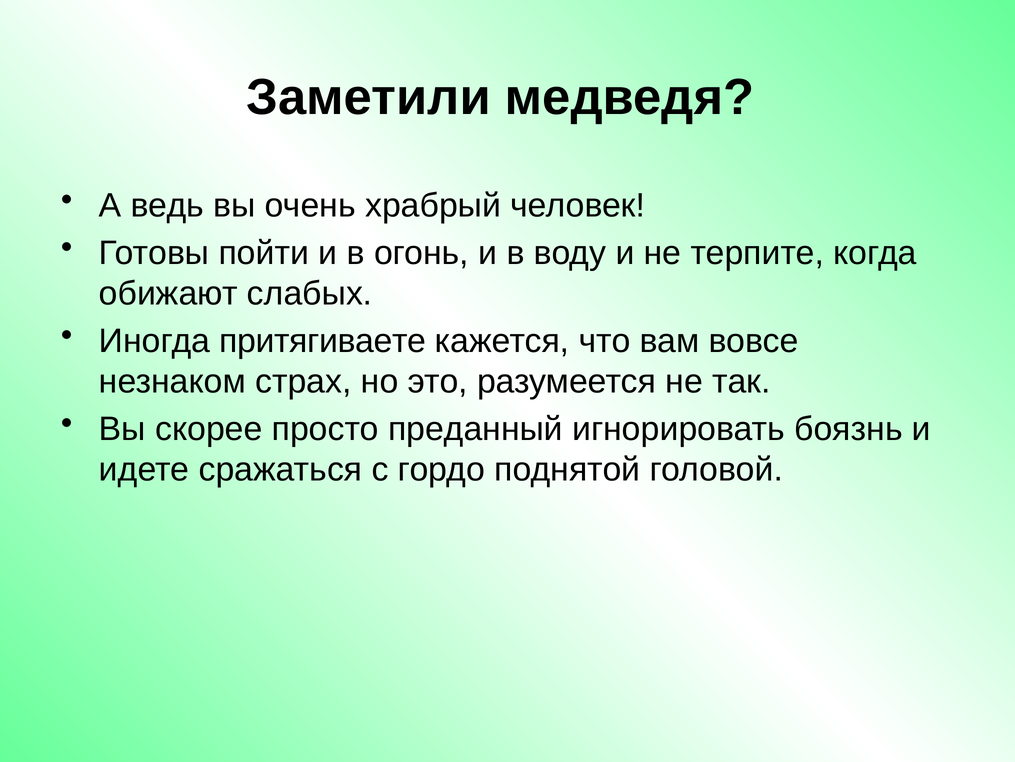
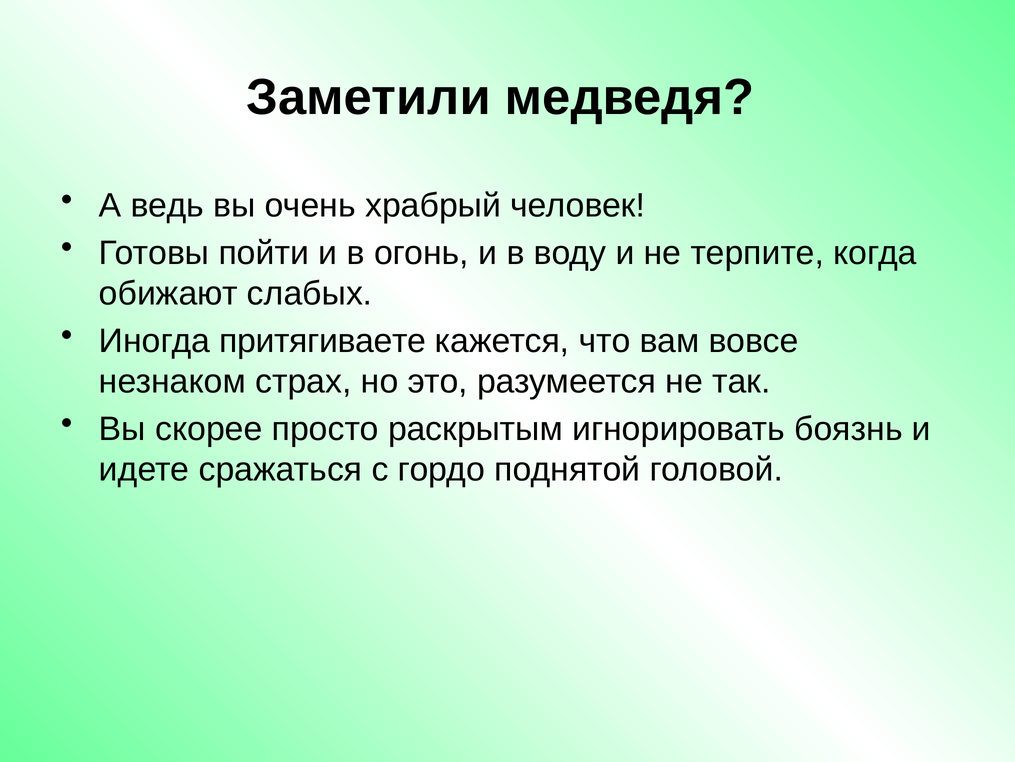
преданный: преданный -> раскрытым
